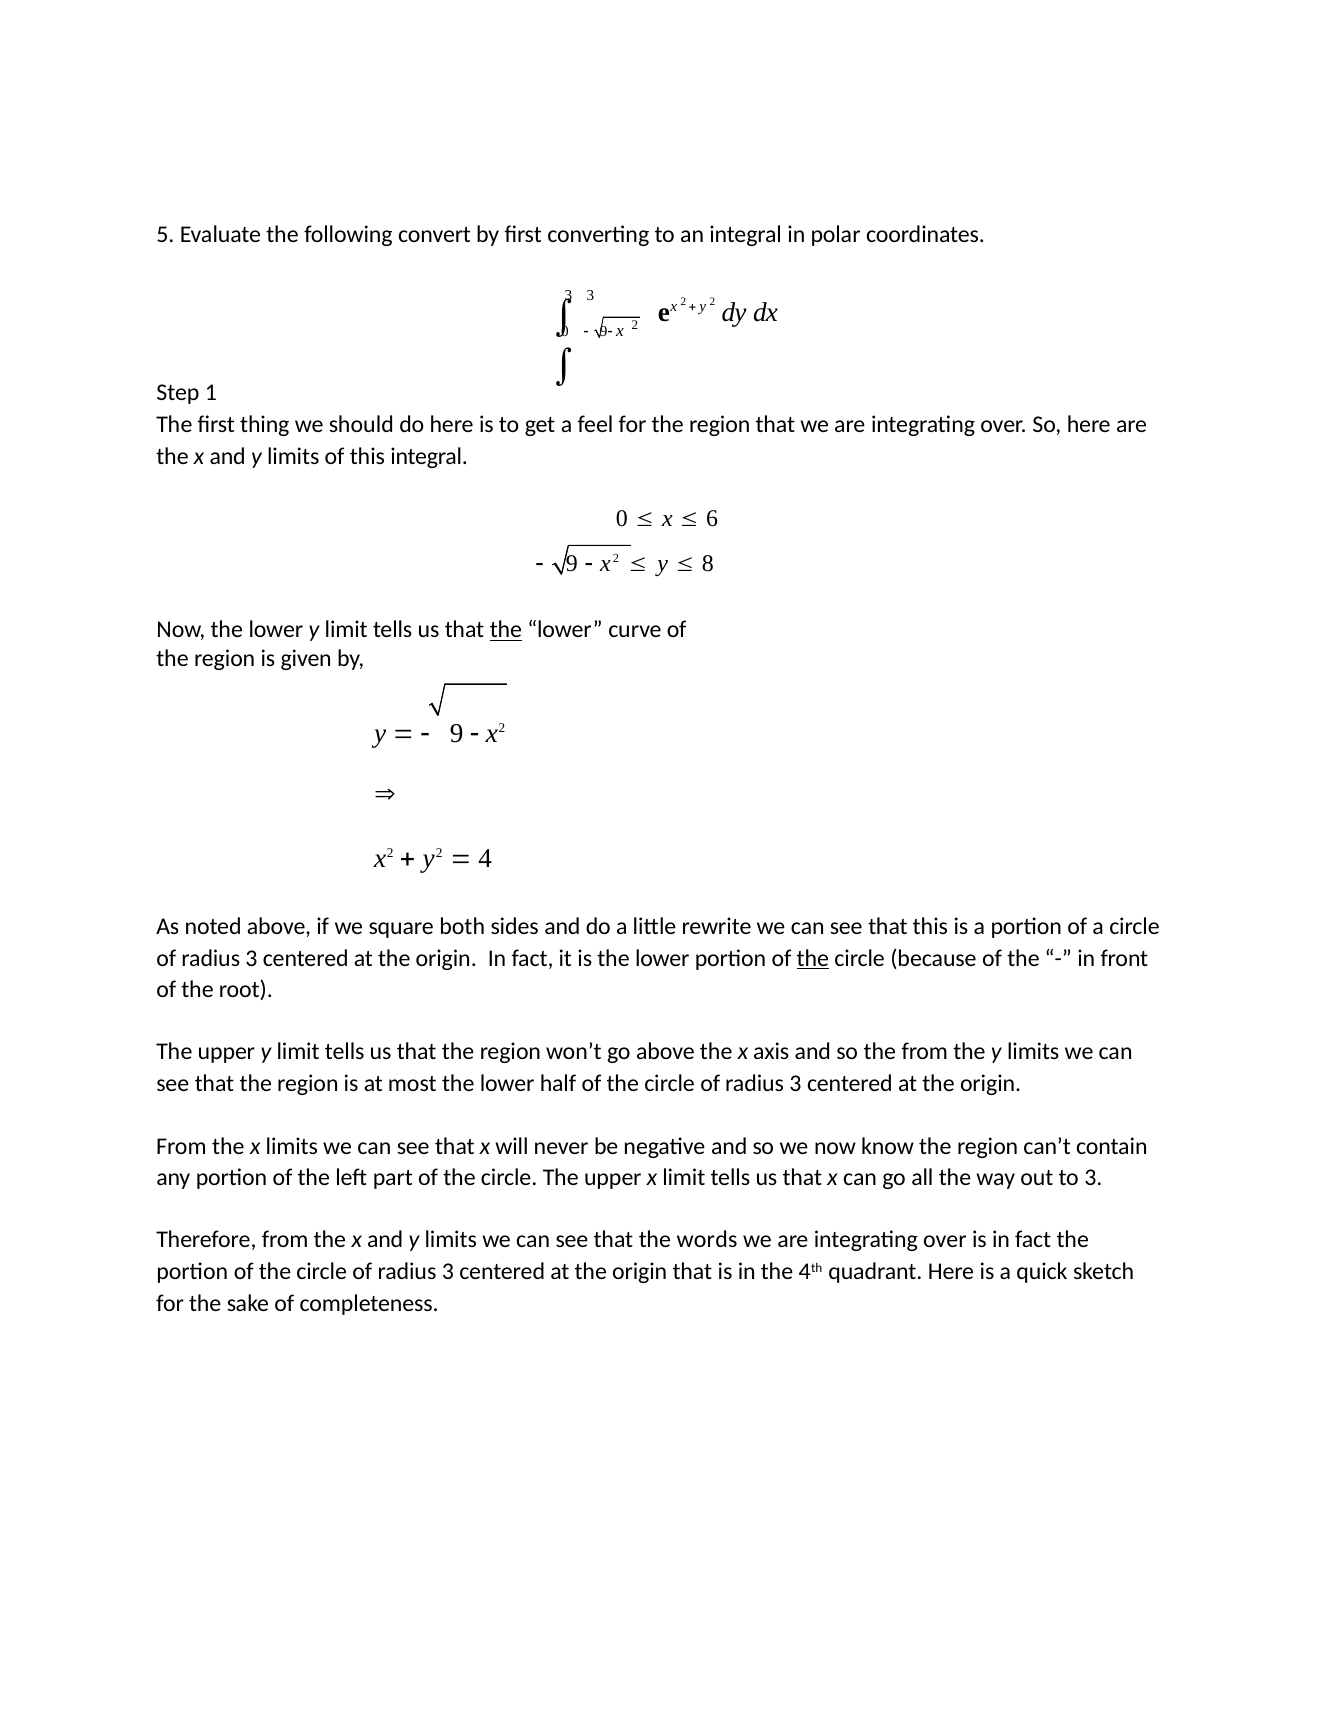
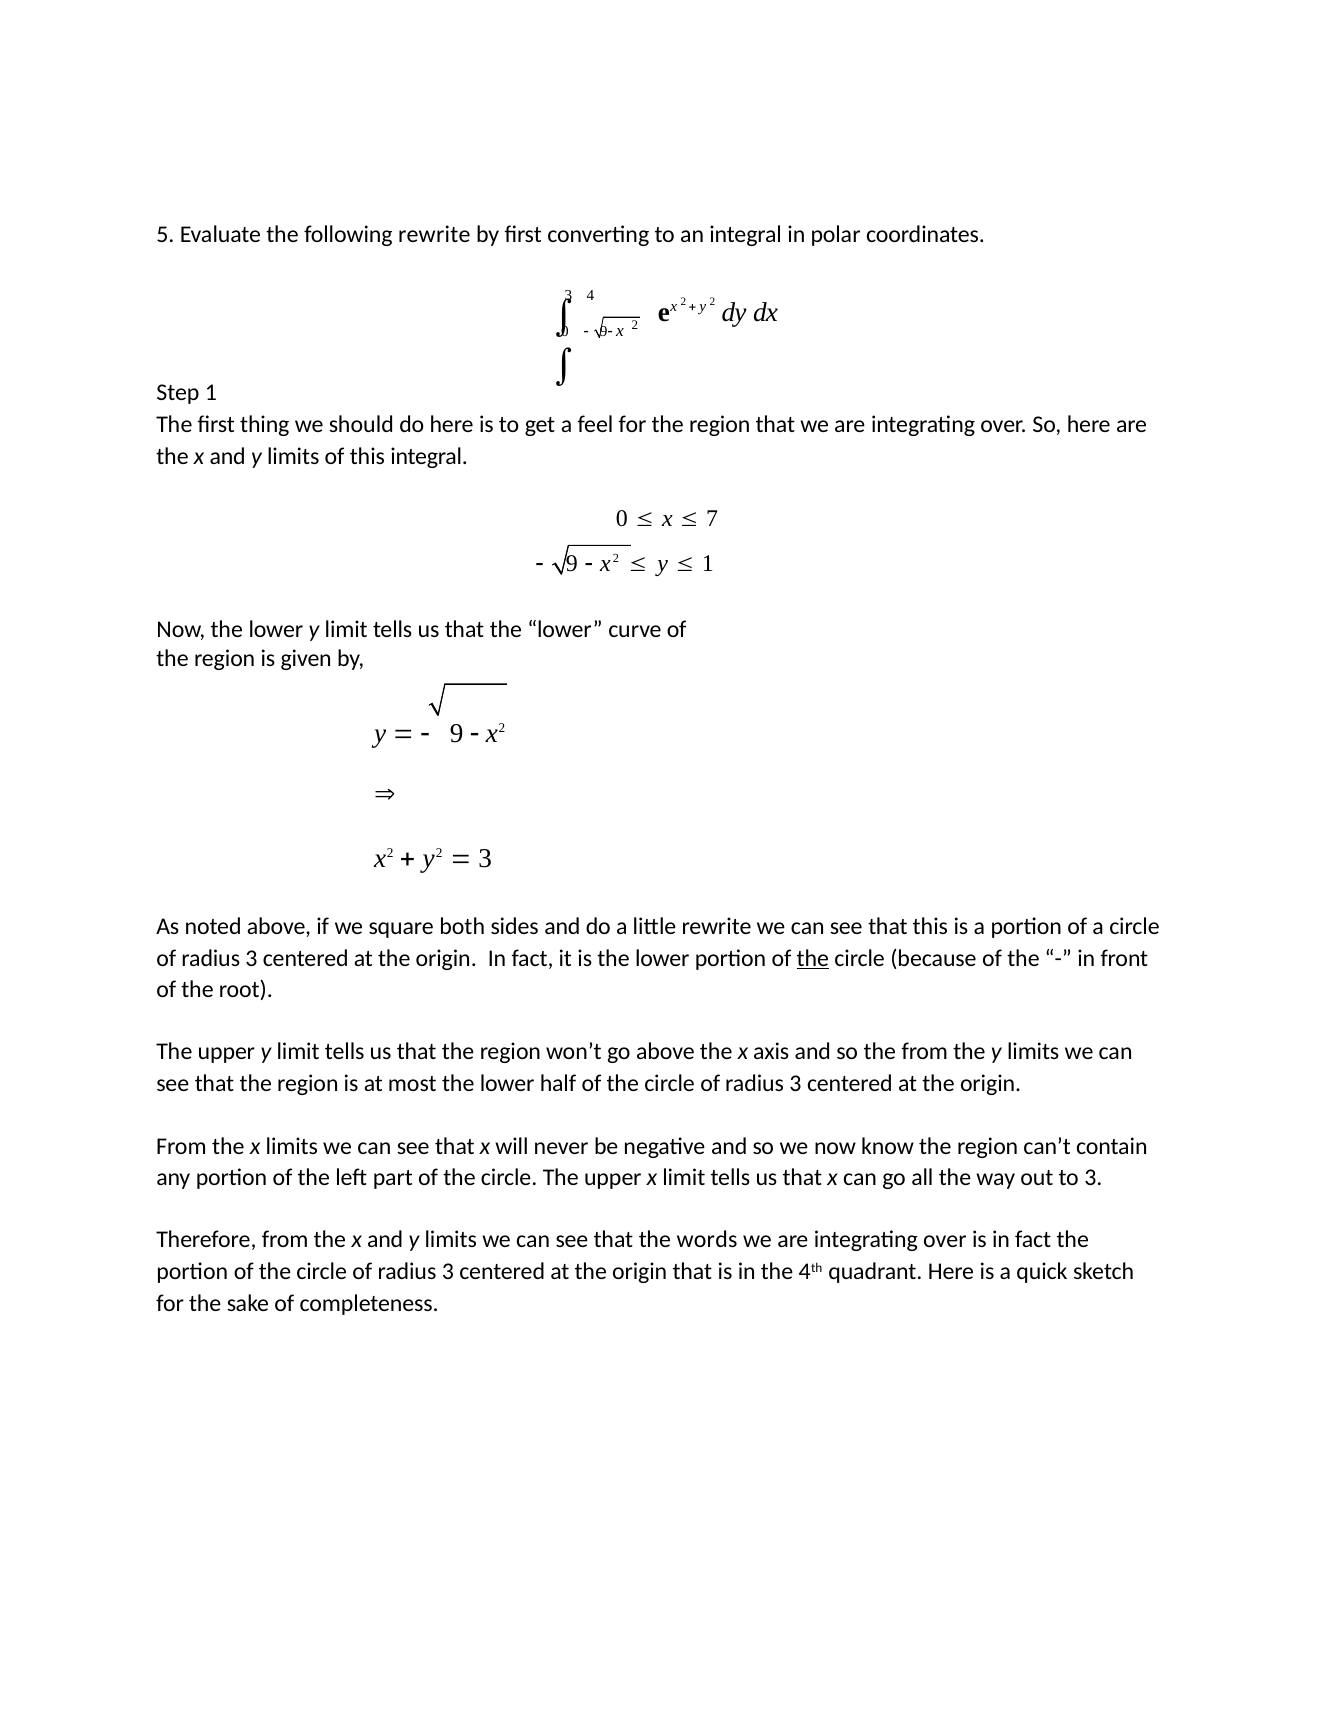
following convert: convert -> rewrite
3 3: 3 -> 4
6: 6 -> 7
8 at (708, 563): 8 -> 1
the at (506, 630) underline: present -> none
4 at (485, 858): 4 -> 3
